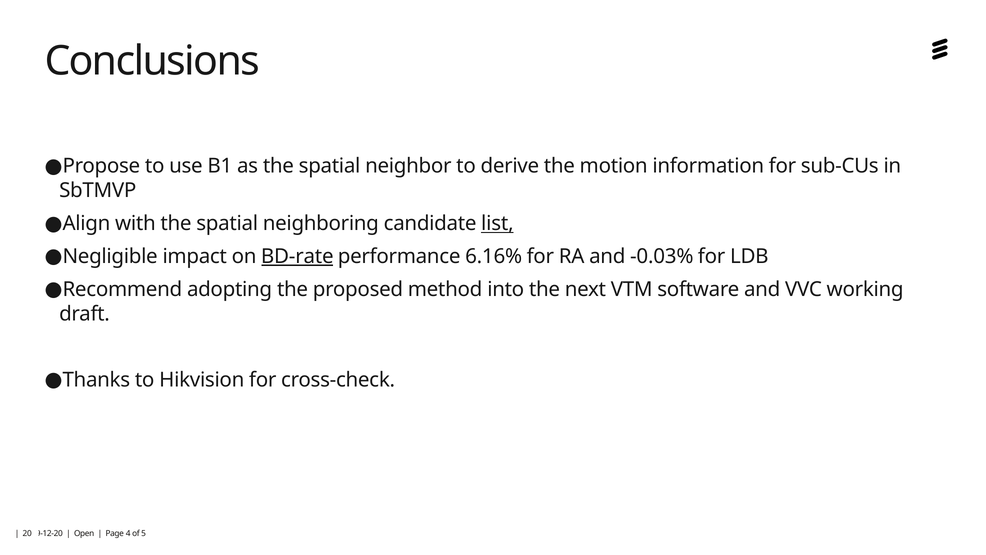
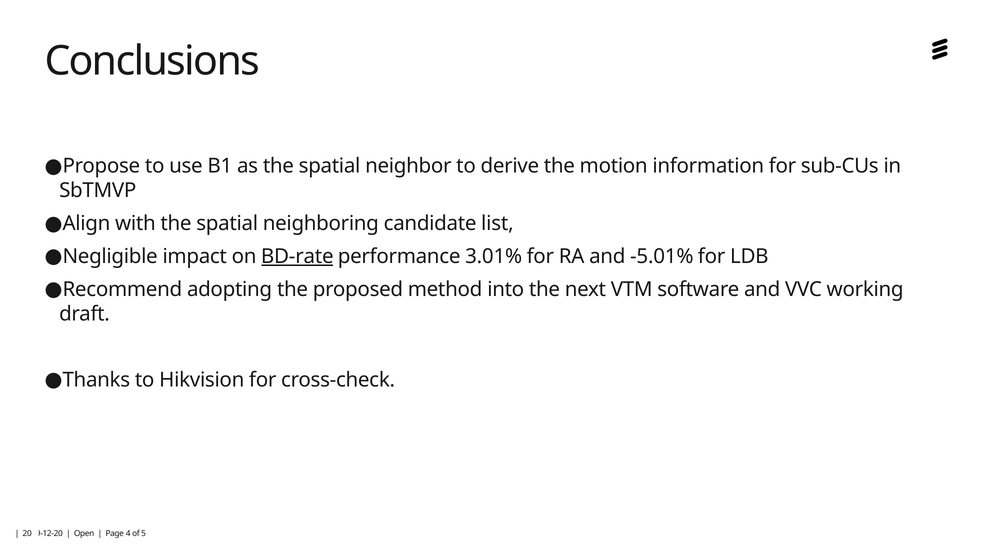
list underline: present -> none
6.16%: 6.16% -> 3.01%
-0.03%: -0.03% -> -5.01%
